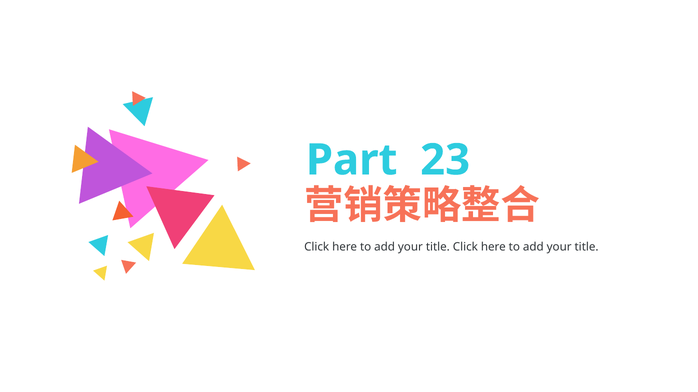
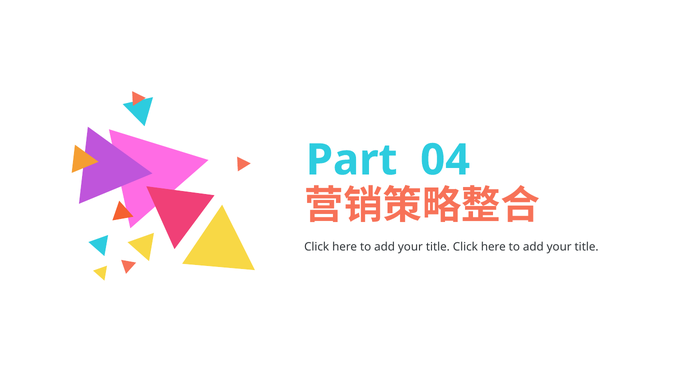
23: 23 -> 04
